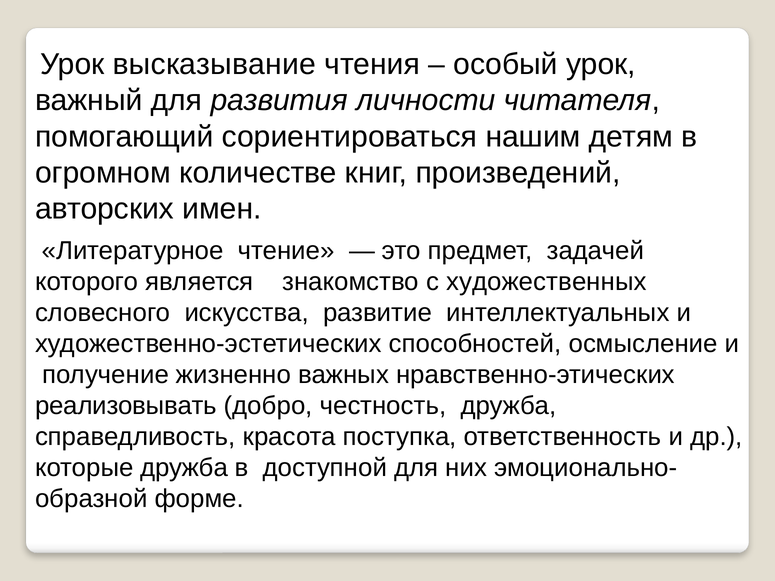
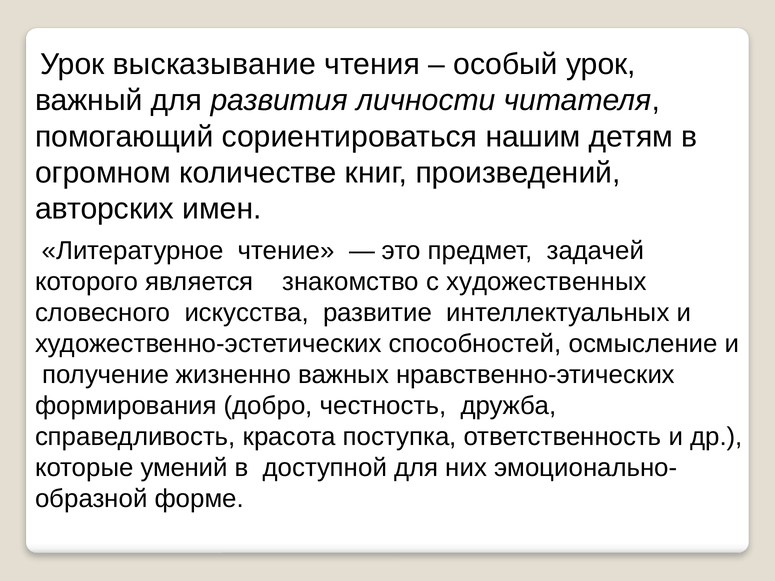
реализовывать: реализовывать -> формирования
которые дружба: дружба -> умений
